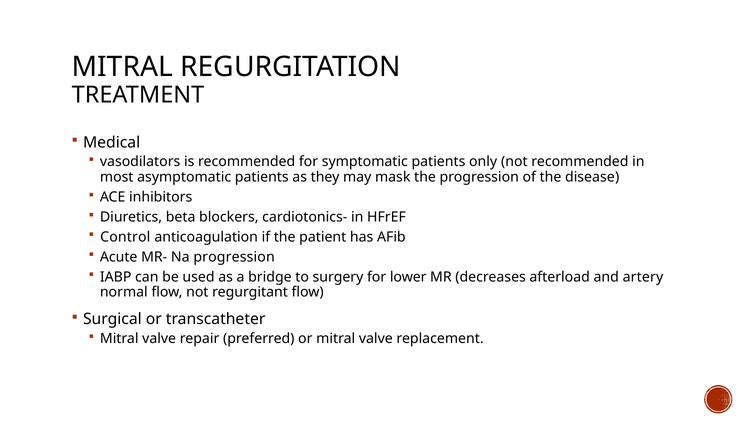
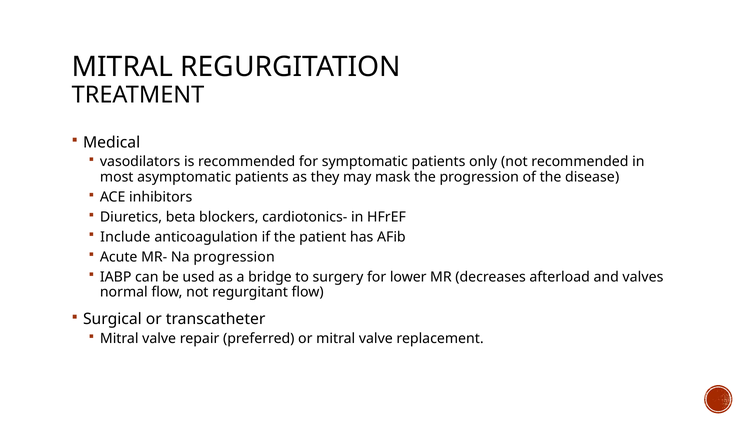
Control: Control -> Include
artery: artery -> valves
